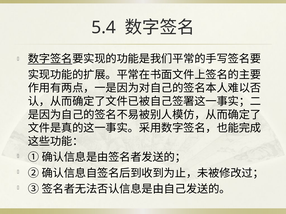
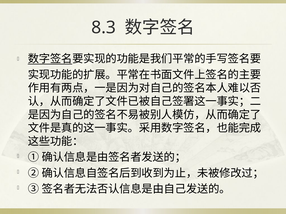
5.4: 5.4 -> 8.3
